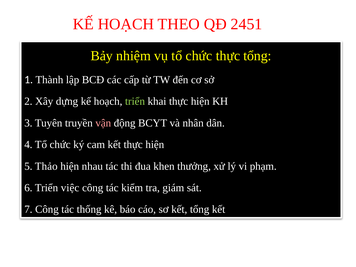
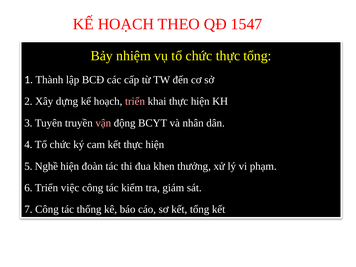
2451: 2451 -> 1547
triển at (135, 101) colour: light green -> pink
Thảo: Thảo -> Nghề
nhau: nhau -> đoàn
